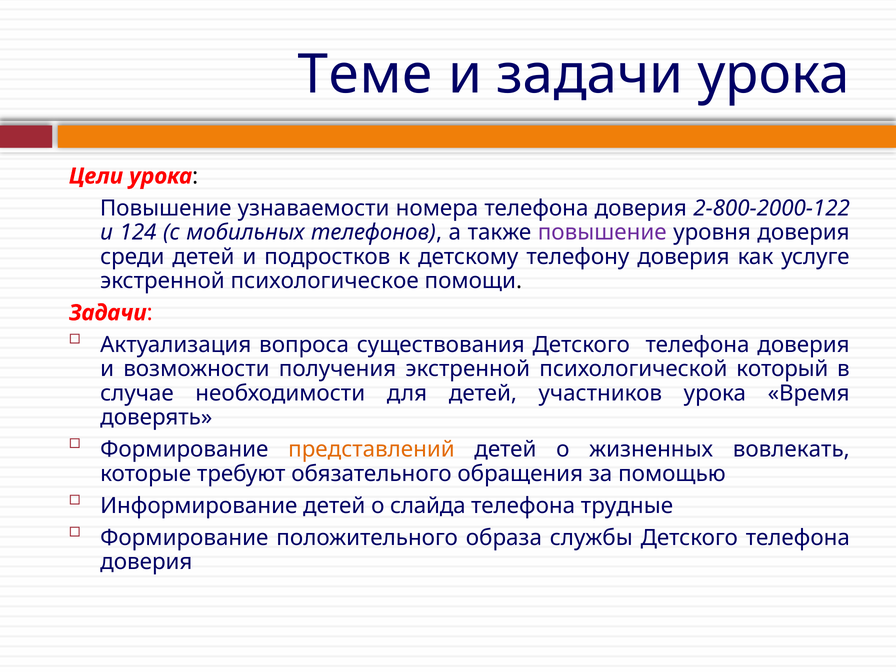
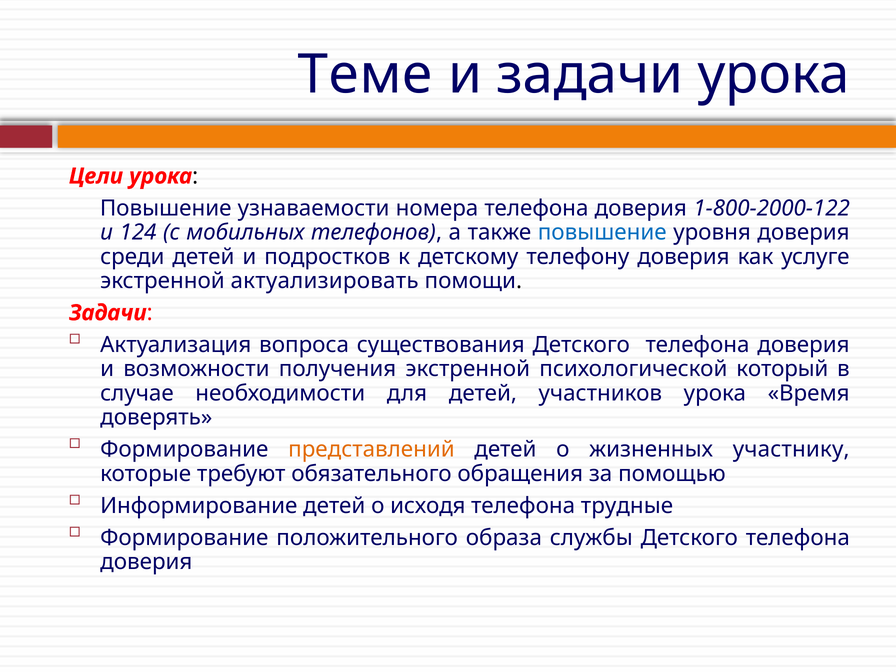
2-800-2000-122: 2-800-2000-122 -> 1-800-2000-122
повышение at (602, 232) colour: purple -> blue
психологическое: психологическое -> актуализировать
вовлекать: вовлекать -> участнику
слайда: слайда -> исходя
